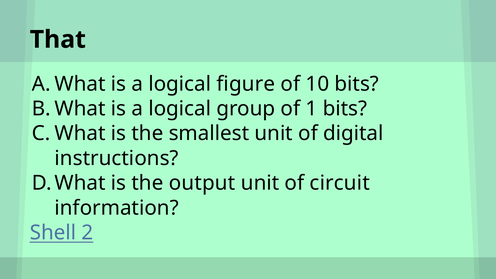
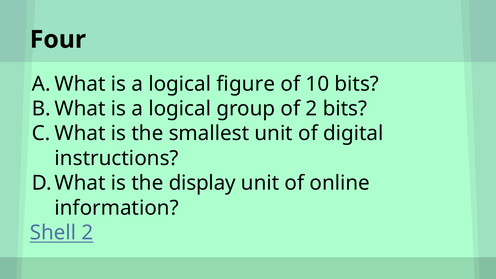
That: That -> Four
of 1: 1 -> 2
output: output -> display
circuit: circuit -> online
